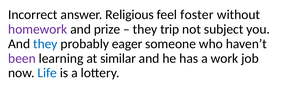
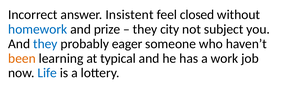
Religious: Religious -> Insistent
foster: foster -> closed
homework colour: purple -> blue
trip: trip -> city
been colour: purple -> orange
similar: similar -> typical
